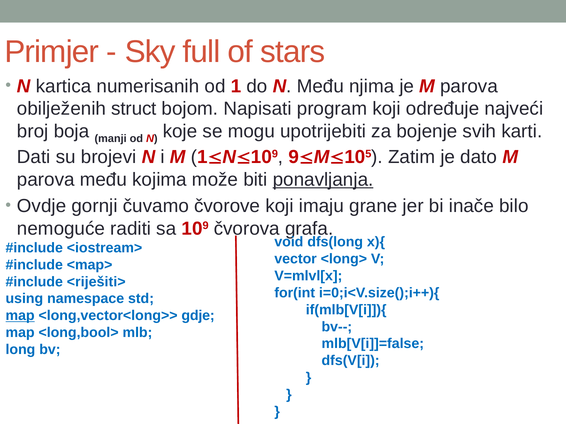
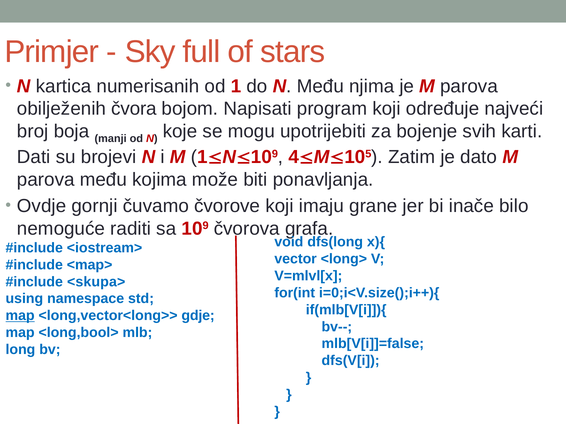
struct: struct -> čvora
9: 9 -> 4
ponavljanja underline: present -> none
<riješiti>: <riješiti> -> <skupa>
